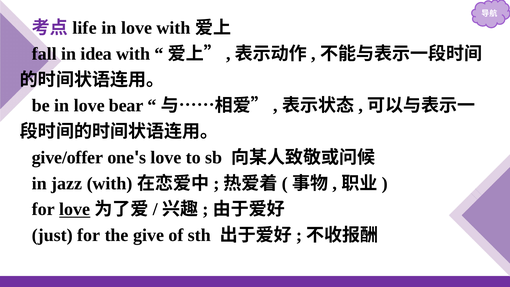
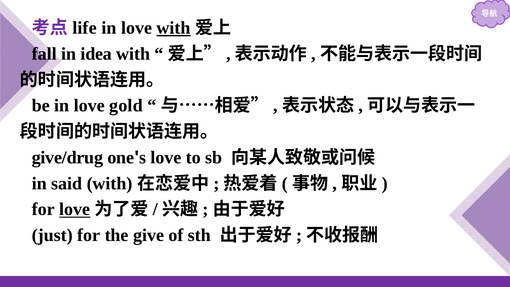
with at (174, 28) underline: none -> present
bear: bear -> gold
give/offer: give/offer -> give/drug
jazz: jazz -> said
